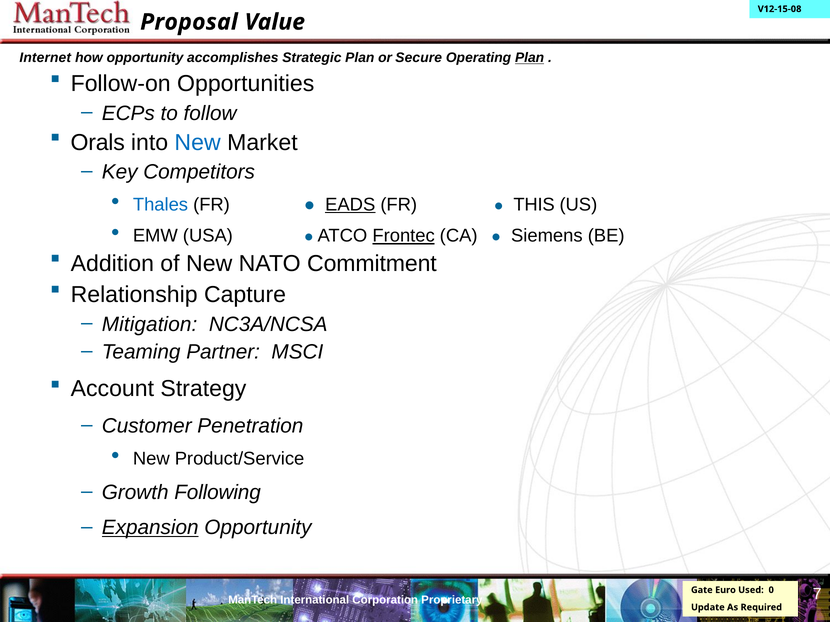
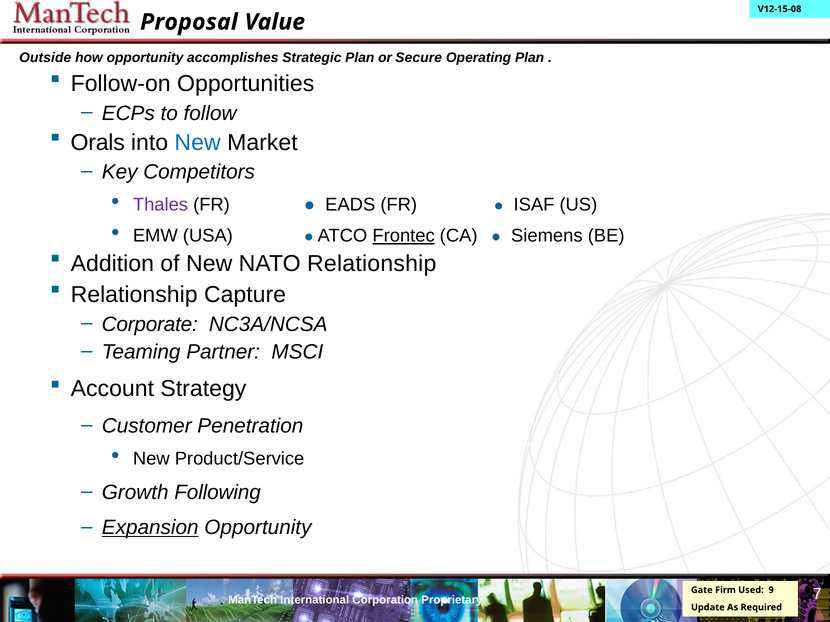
Internet: Internet -> Outside
Plan at (530, 58) underline: present -> none
Thales colour: blue -> purple
EADS underline: present -> none
THIS: THIS -> ISAF
NATO Commitment: Commitment -> Relationship
Mitigation: Mitigation -> Corporate
Euro: Euro -> Firm
0: 0 -> 9
